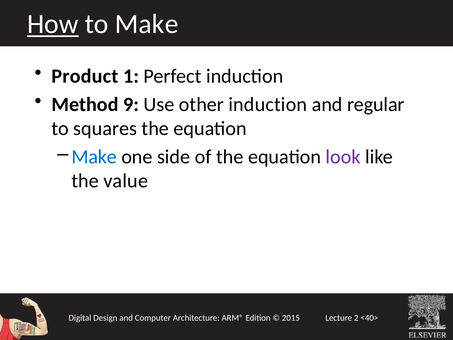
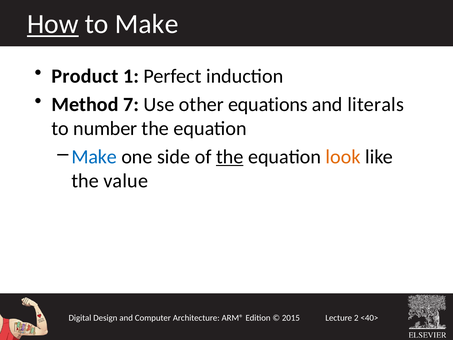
9: 9 -> 7
other induction: induction -> equations
regular: regular -> literals
squares: squares -> number
the at (230, 157) underline: none -> present
look colour: purple -> orange
